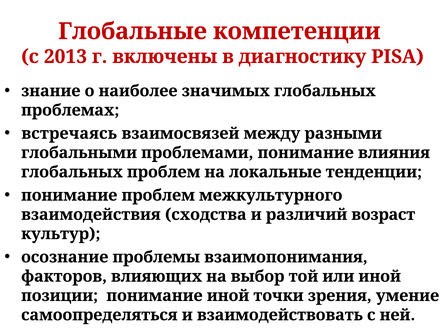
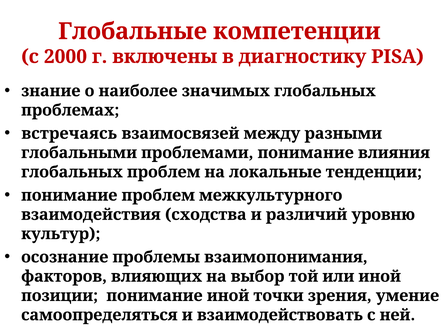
2013: 2013 -> 2000
возраст: возраст -> уровню
